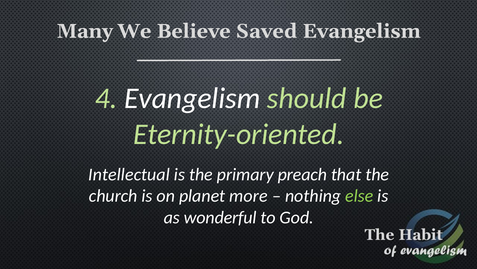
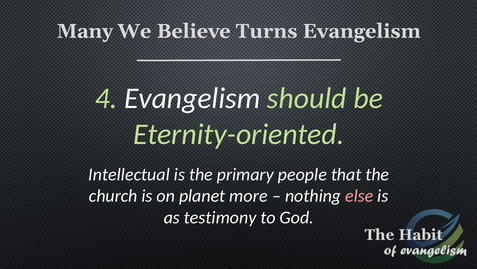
Saved: Saved -> Turns
preach: preach -> people
else colour: light green -> pink
wonderful: wonderful -> testimony
